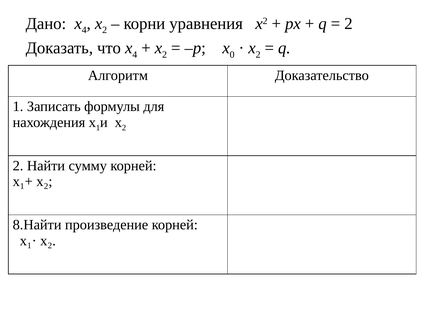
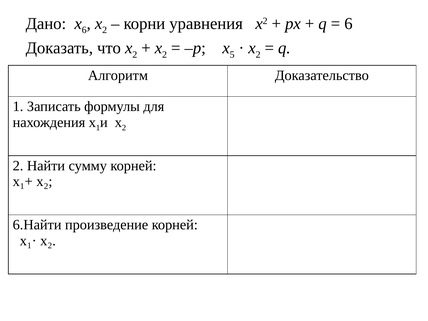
4 at (84, 30): 4 -> 6
2 at (348, 24): 2 -> 6
4 at (135, 55): 4 -> 2
0: 0 -> 5
8.Найти: 8.Найти -> 6.Найти
